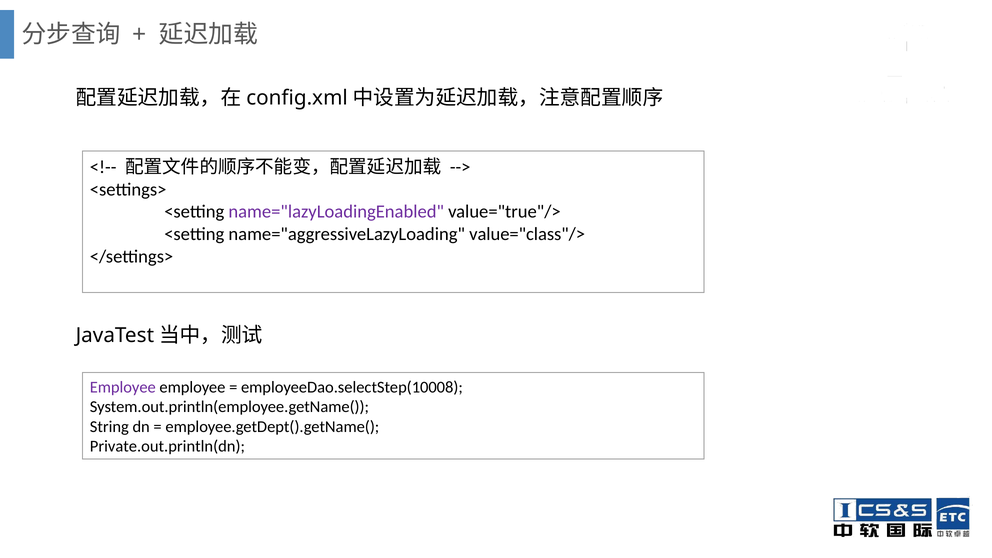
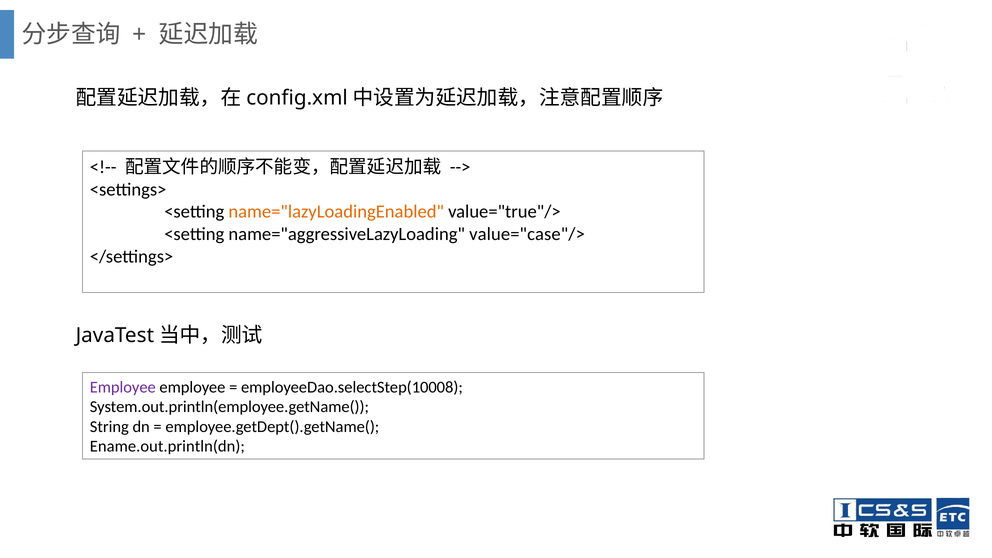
name="lazyLoadingEnabled colour: purple -> orange
value="class"/>: value="class"/> -> value="case"/>
Private.out.println(dn: Private.out.println(dn -> Ename.out.println(dn
